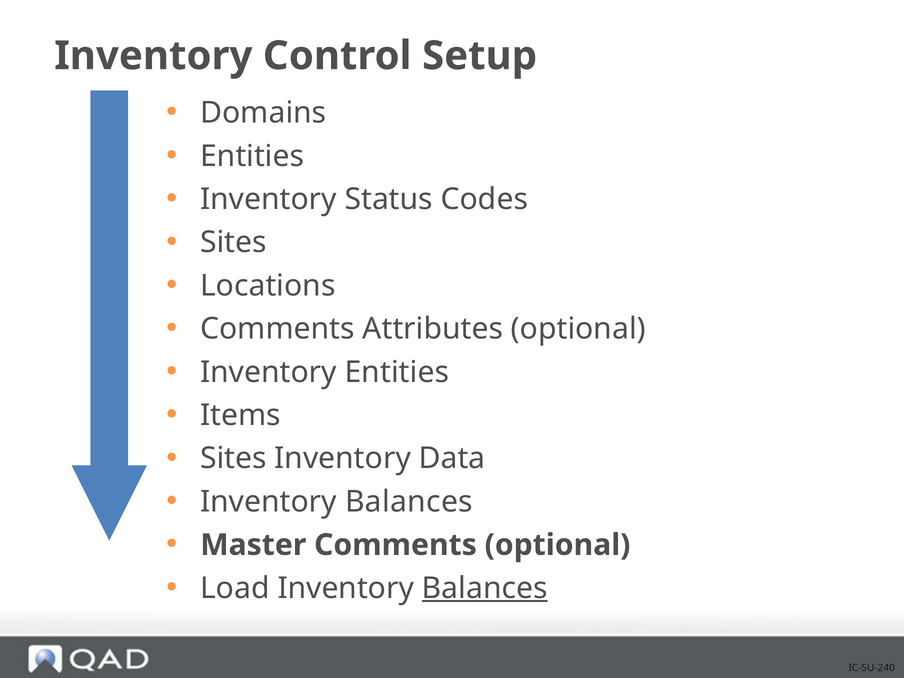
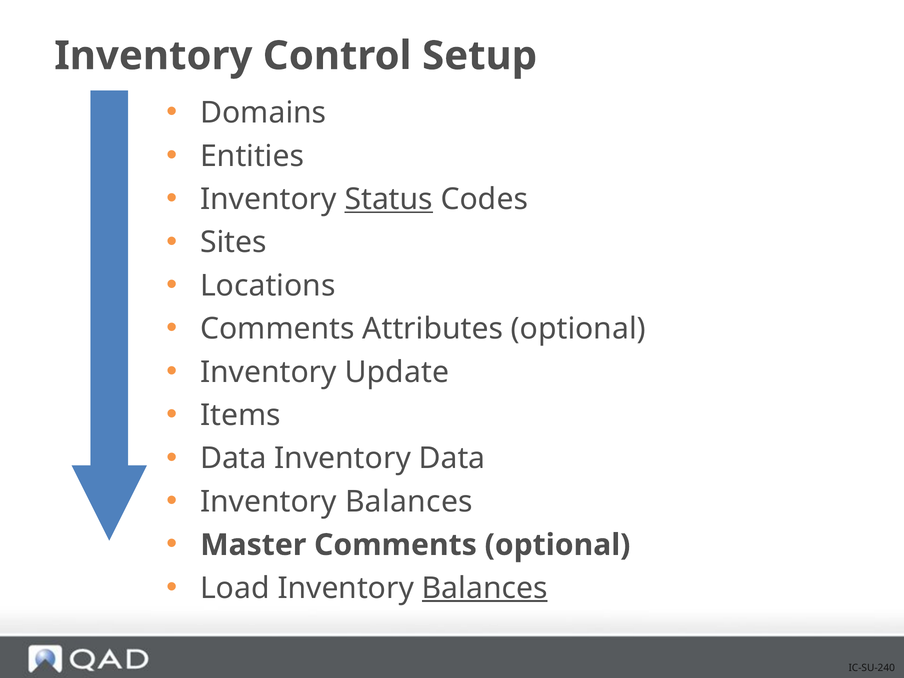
Status underline: none -> present
Inventory Entities: Entities -> Update
Sites at (233, 459): Sites -> Data
